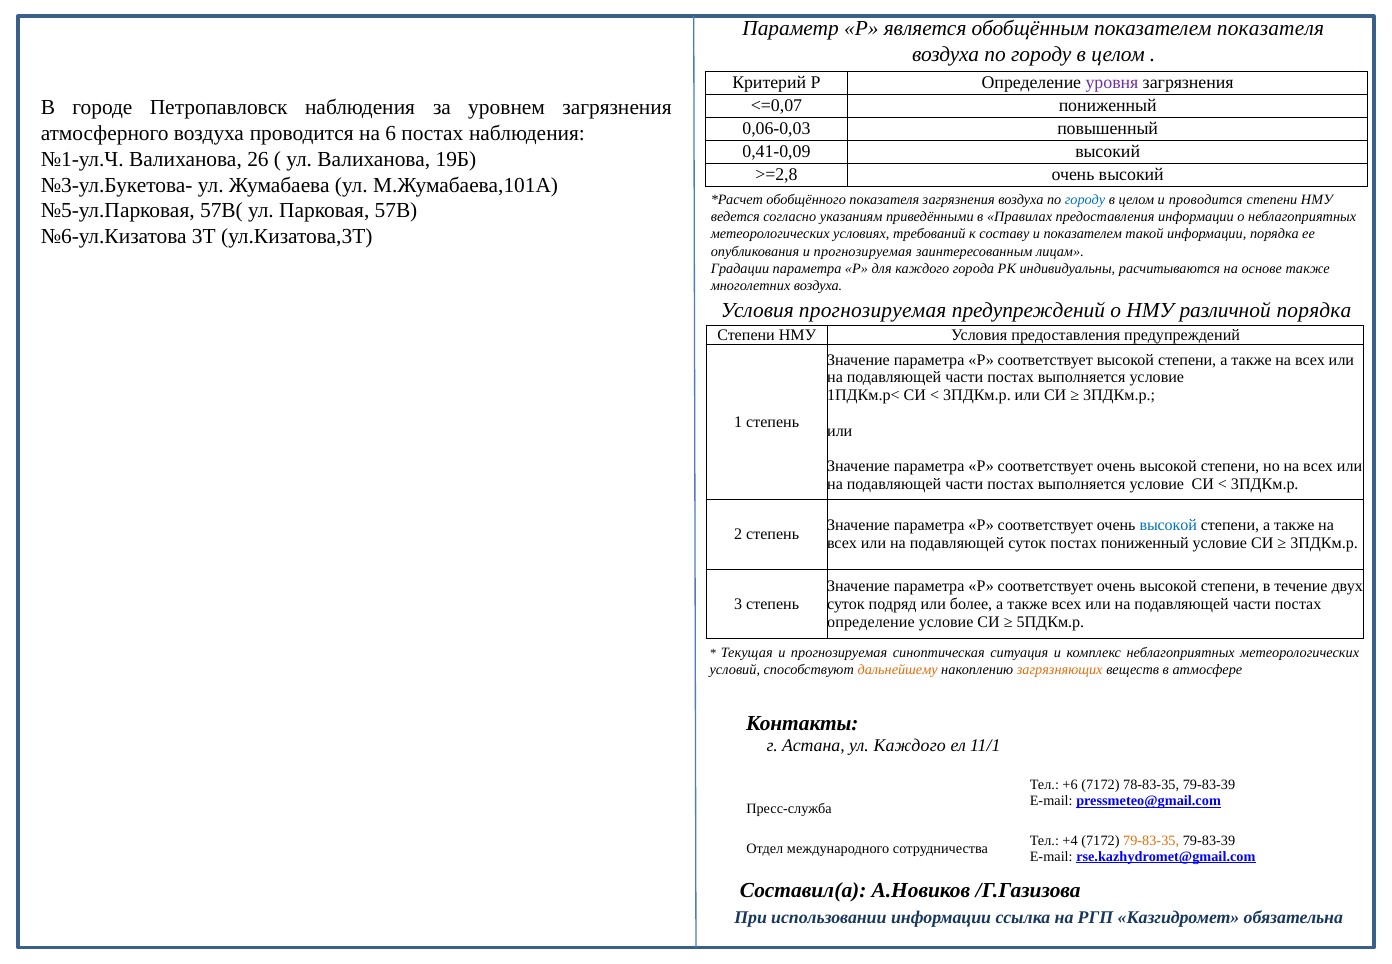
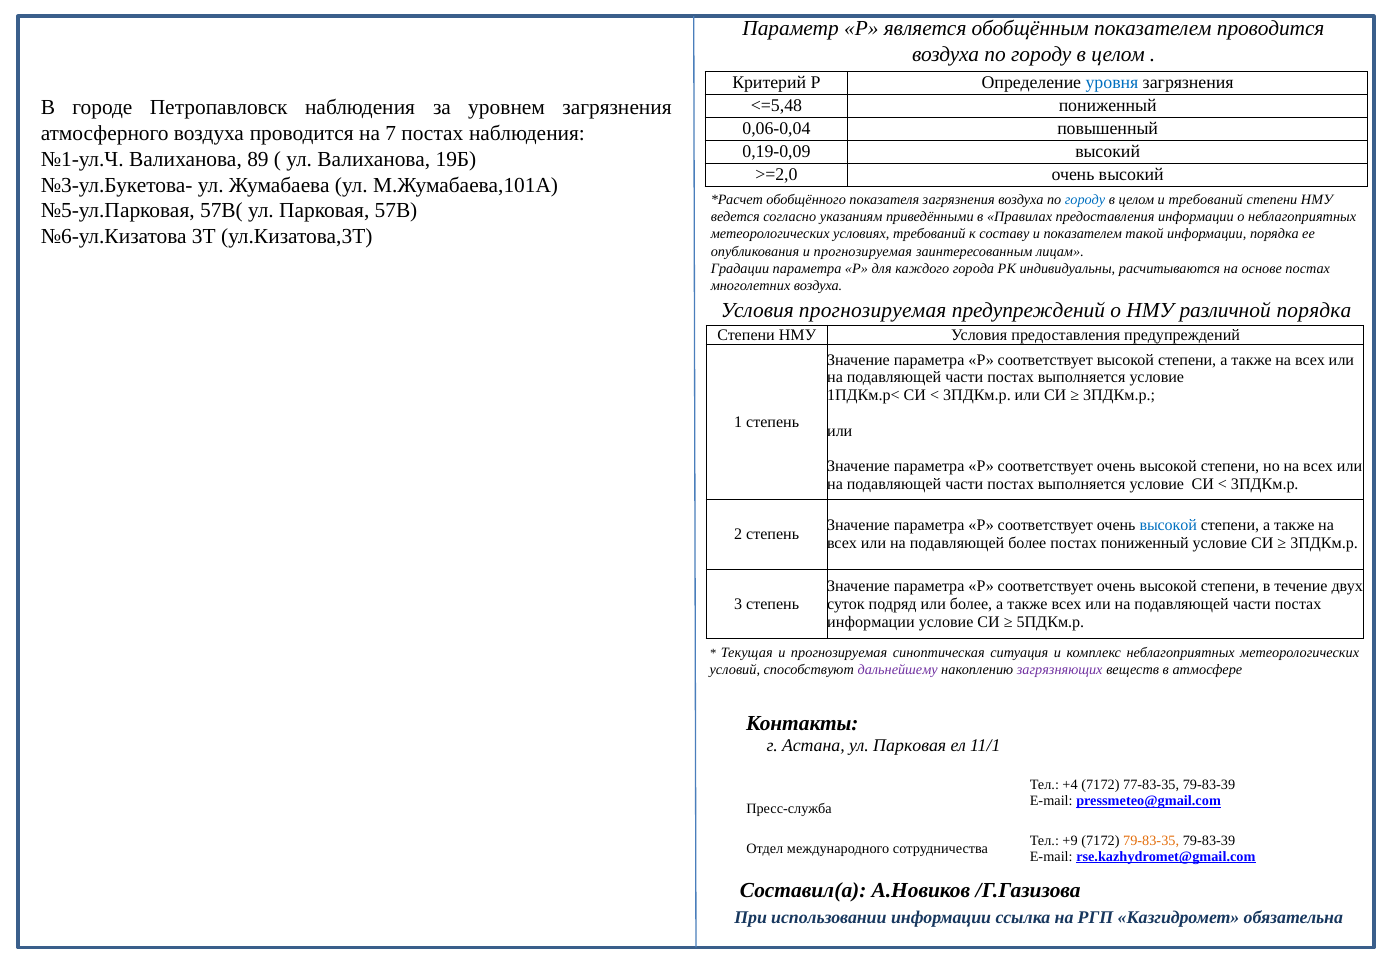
показателем показателя: показателя -> проводится
уровня colour: purple -> blue
<=0,07: <=0,07 -> <=5,48
0,06-0,03: 0,06-0,03 -> 0,06-0,04
6: 6 -> 7
0,41-0,09: 0,41-0,09 -> 0,19-0,09
26: 26 -> 89
>=2,8: >=2,8 -> >=2,0
и проводится: проводится -> требований
основе также: также -> постах
подавляющей суток: суток -> более
определение at (871, 622): определение -> информации
дальнейшему colour: orange -> purple
загрязняющих colour: orange -> purple
Астана ул Каждого: Каждого -> Парковая
+6: +6 -> +4
78-83-35: 78-83-35 -> 77-83-35
+4: +4 -> +9
